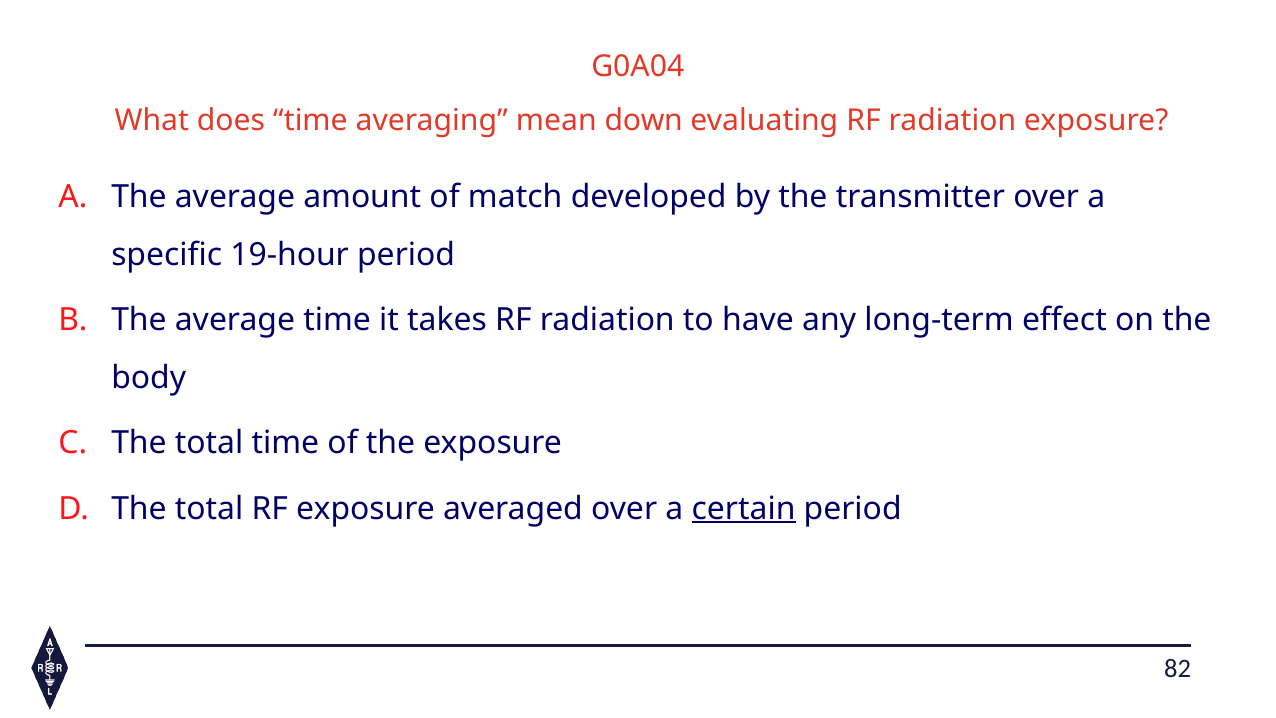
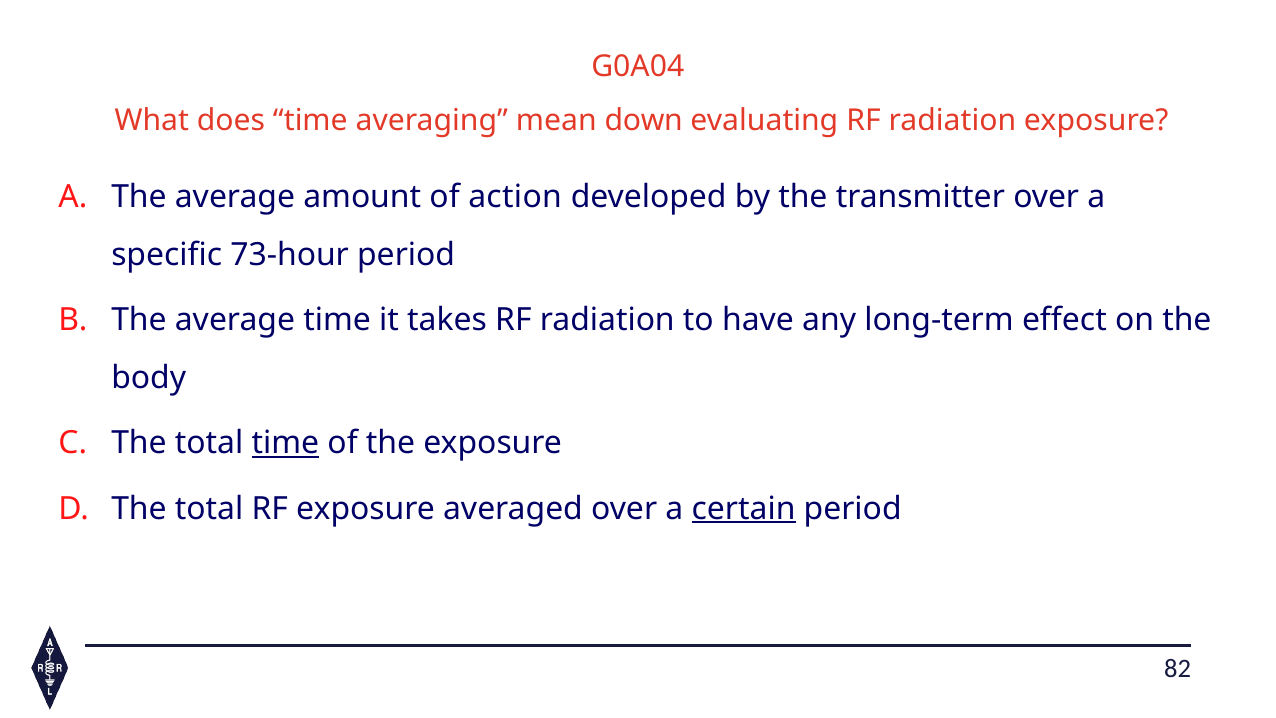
match: match -> action
19-hour: 19-hour -> 73-hour
time at (285, 443) underline: none -> present
